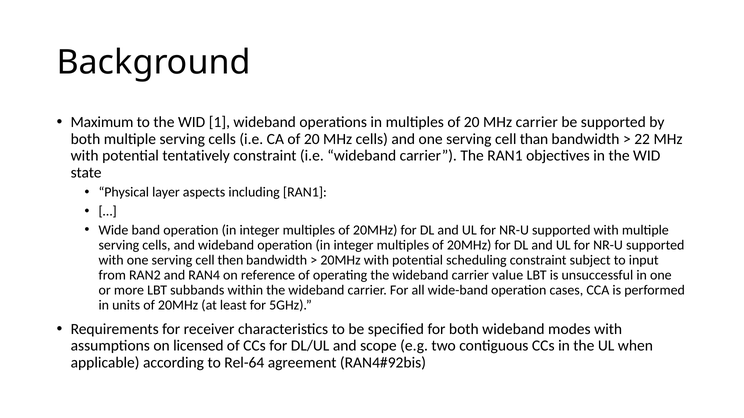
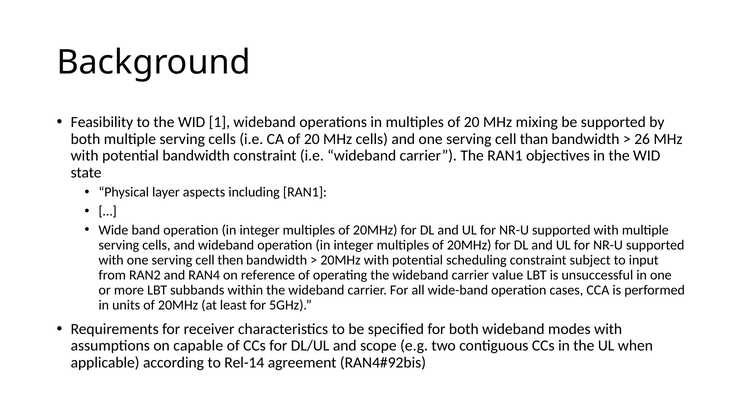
Maximum: Maximum -> Feasibility
MHz carrier: carrier -> mixing
22: 22 -> 26
potential tentatively: tentatively -> bandwidth
licensed: licensed -> capable
Rel-64: Rel-64 -> Rel-14
